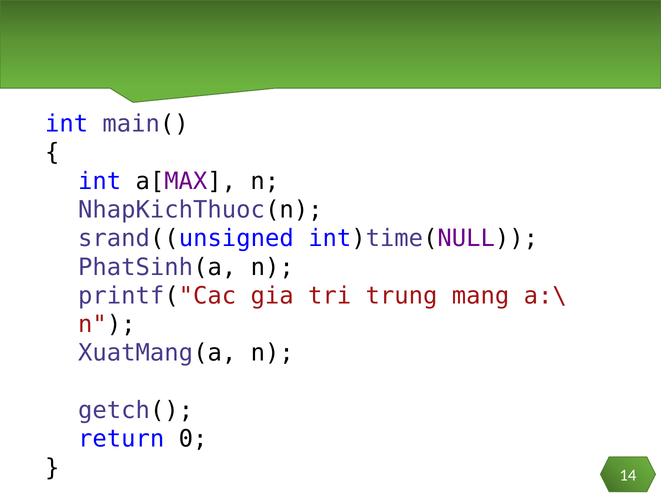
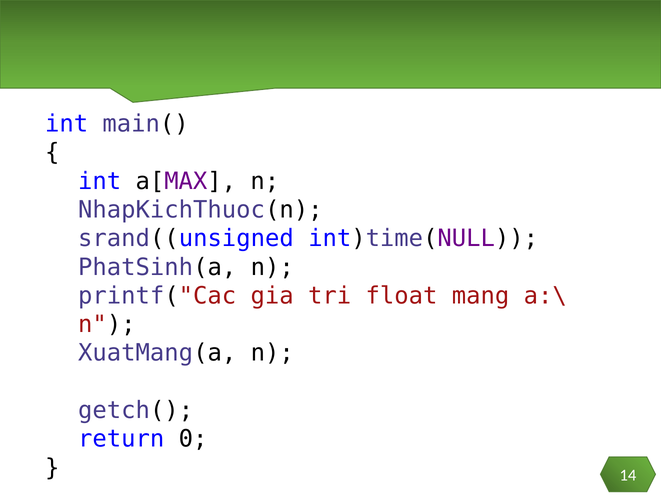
trung: trung -> float
